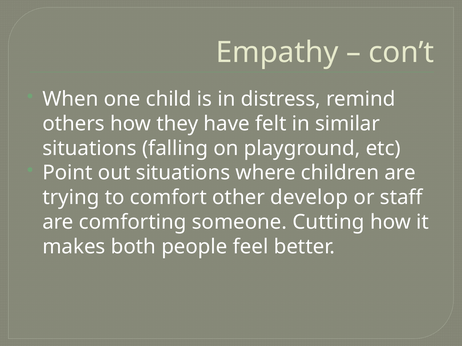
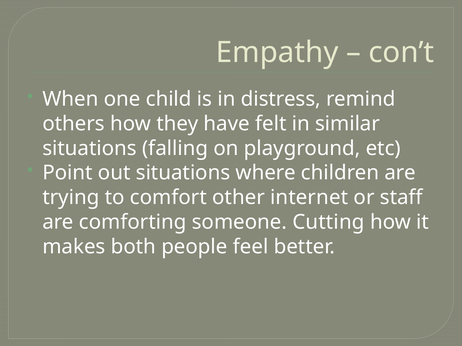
develop: develop -> internet
